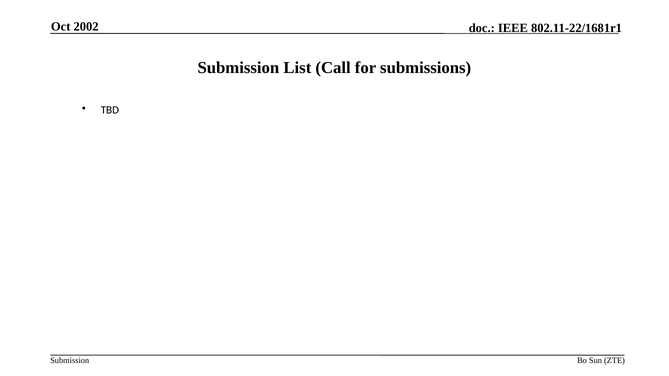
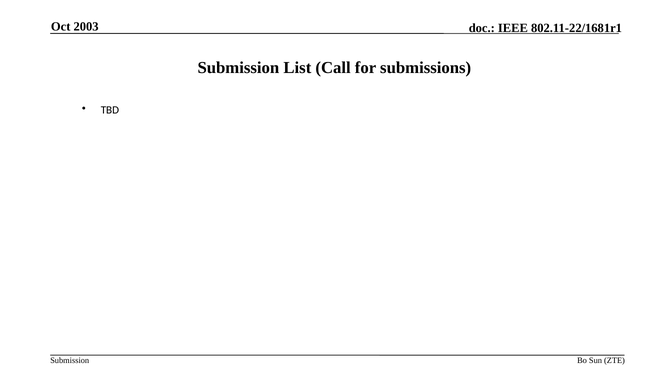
2002: 2002 -> 2003
